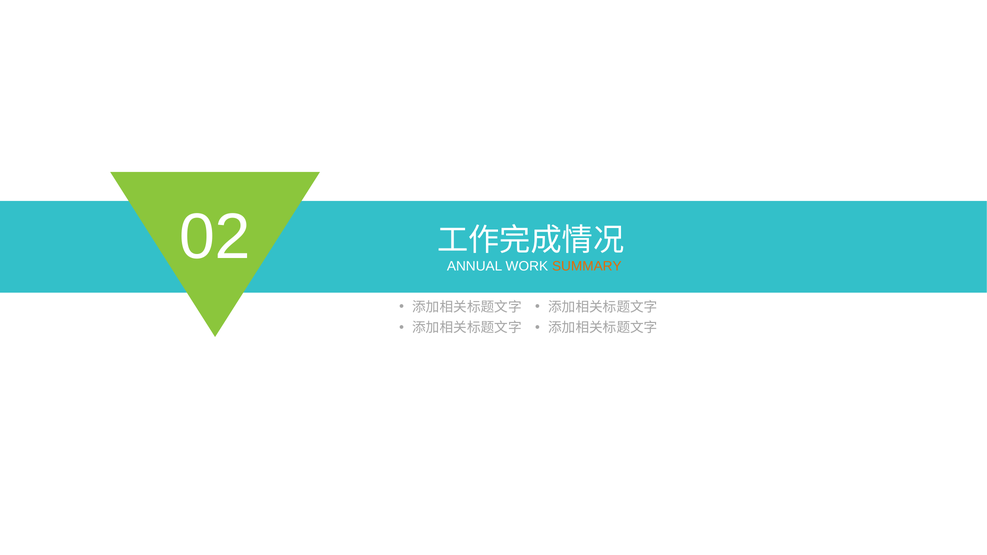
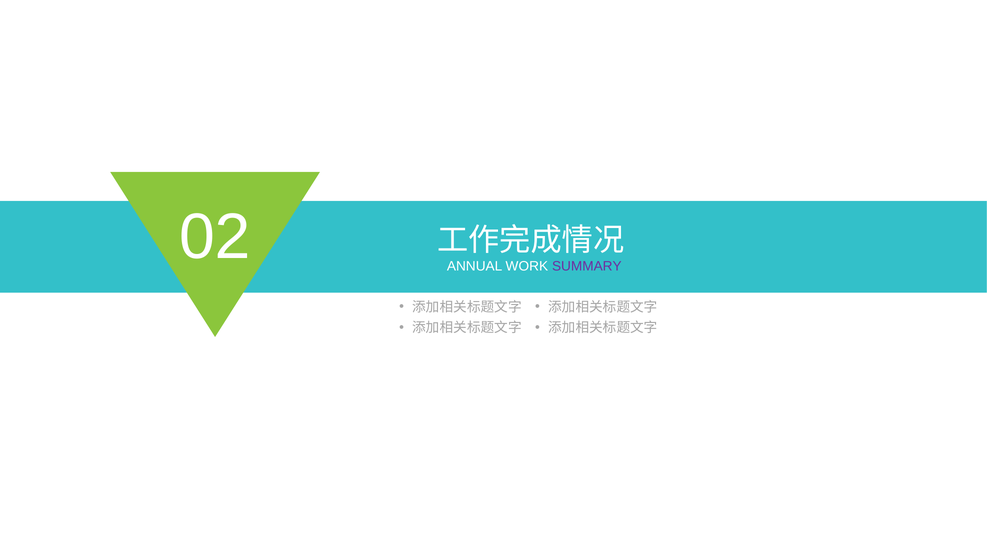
SUMMARY colour: orange -> purple
